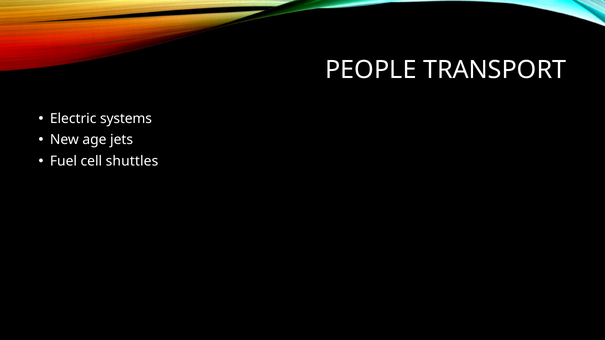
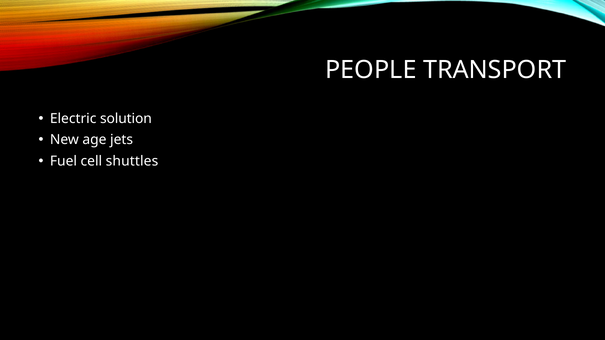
systems: systems -> solution
